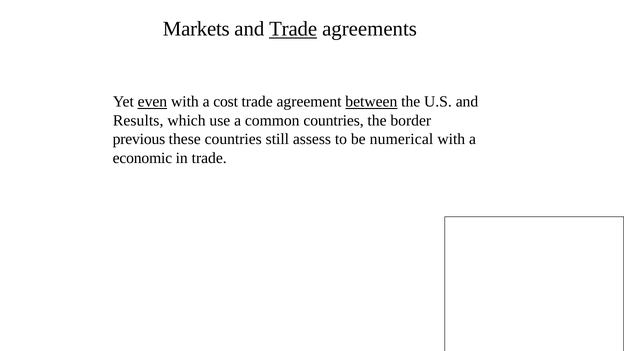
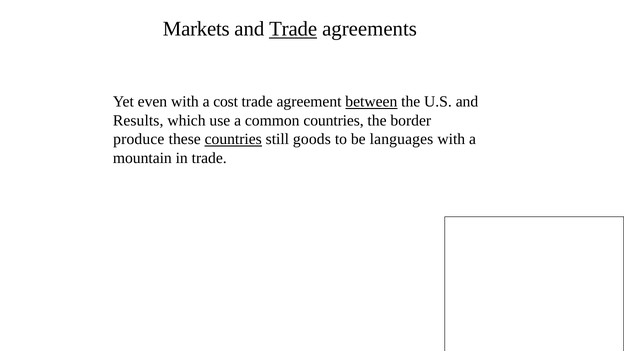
even underline: present -> none
previous: previous -> produce
countries at (233, 139) underline: none -> present
assess: assess -> goods
numerical: numerical -> languages
economic: economic -> mountain
